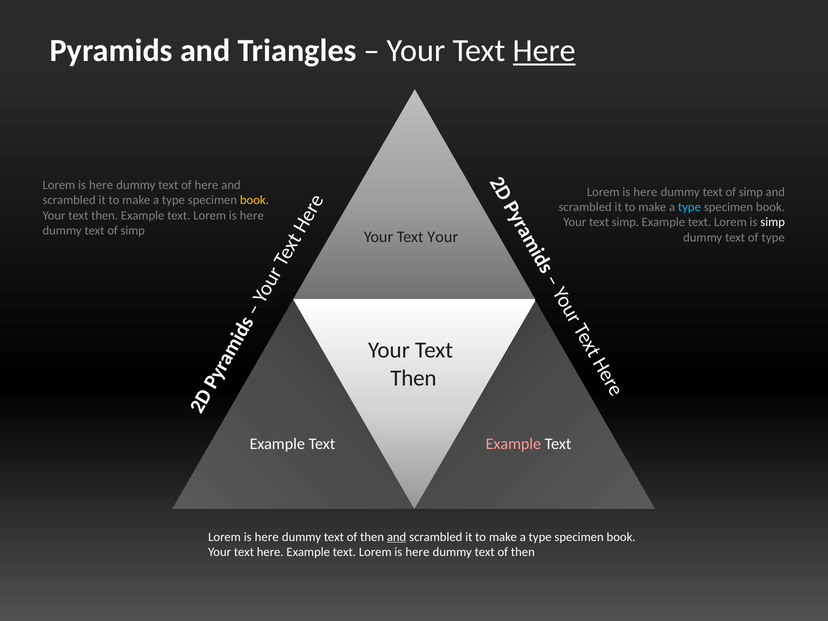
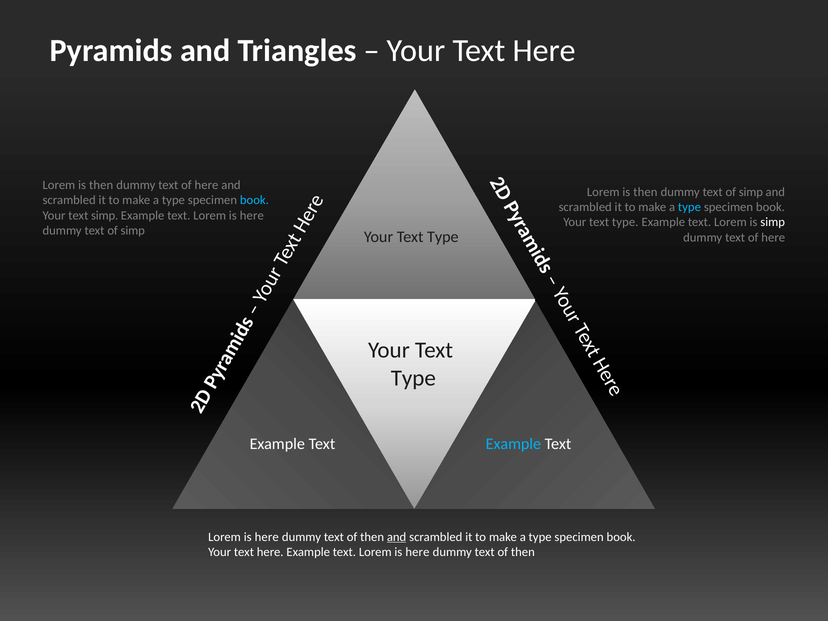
Here at (544, 51) underline: present -> none
here at (101, 185): here -> then
here at (645, 192): here -> then
book at (254, 200) colour: yellow -> light blue
then at (105, 215): then -> simp
simp at (625, 222): simp -> type
Your at (443, 237): Your -> Type
type at (773, 237): type -> here
Then at (413, 378): Then -> Type
Example at (513, 444) colour: pink -> light blue
